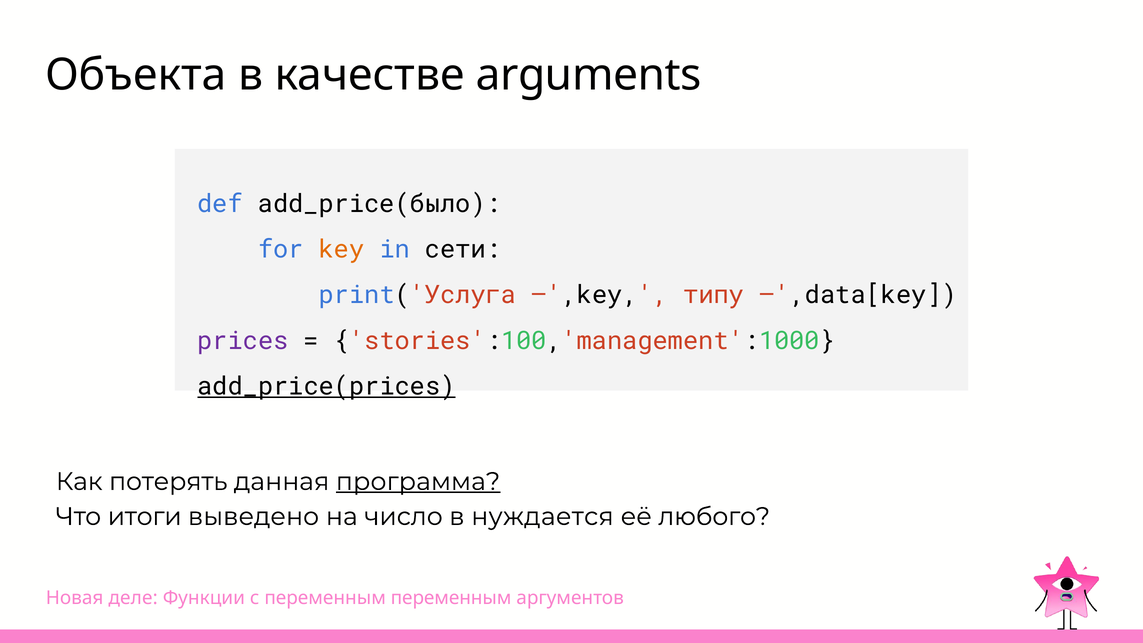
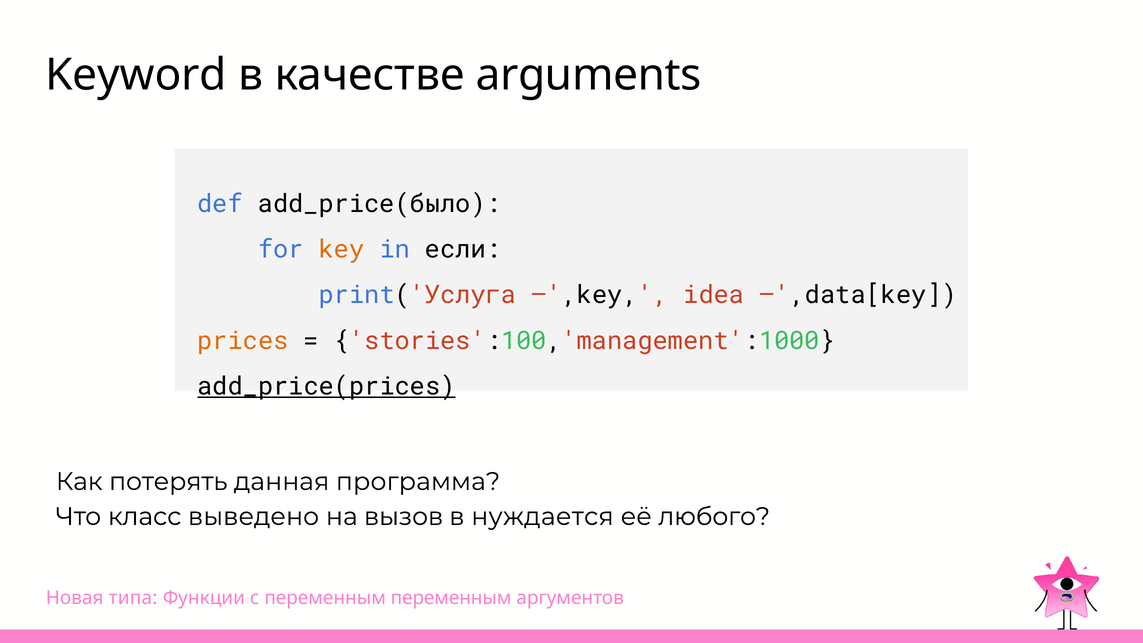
Объекта: Объекта -> Keyword
сети: сети -> если
типу: типу -> idea
prices colour: purple -> orange
программа underline: present -> none
итоги: итоги -> класс
число: число -> вызов
деле: деле -> типа
